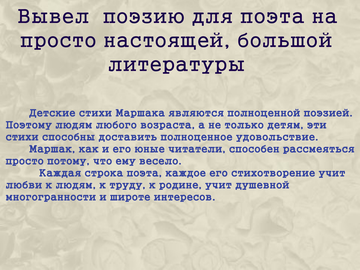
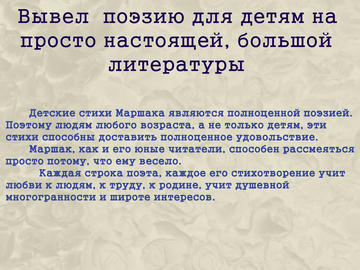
для поэта: поэта -> детям
